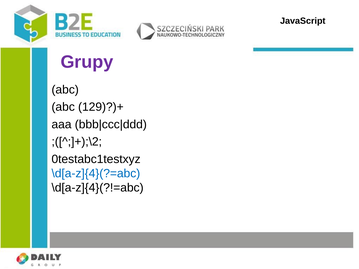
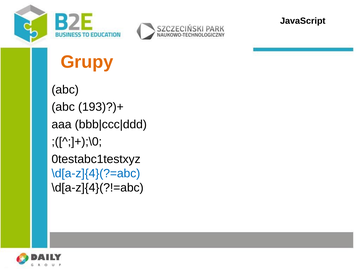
Grupy colour: purple -> orange
129)?)+: 129)?)+ -> 193)?)+
;([^;]+);\2: ;([^;]+);\2 -> ;([^;]+);\0
